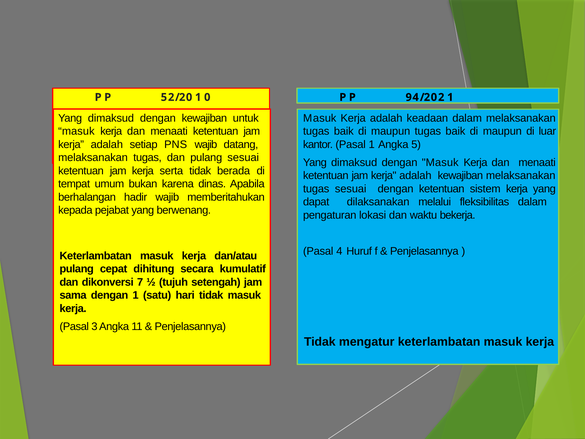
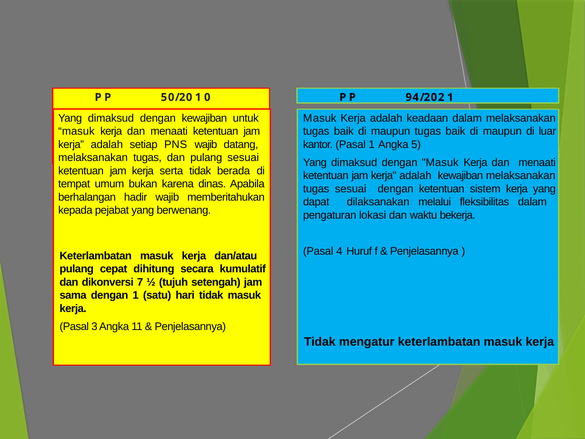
5 2: 2 -> 0
